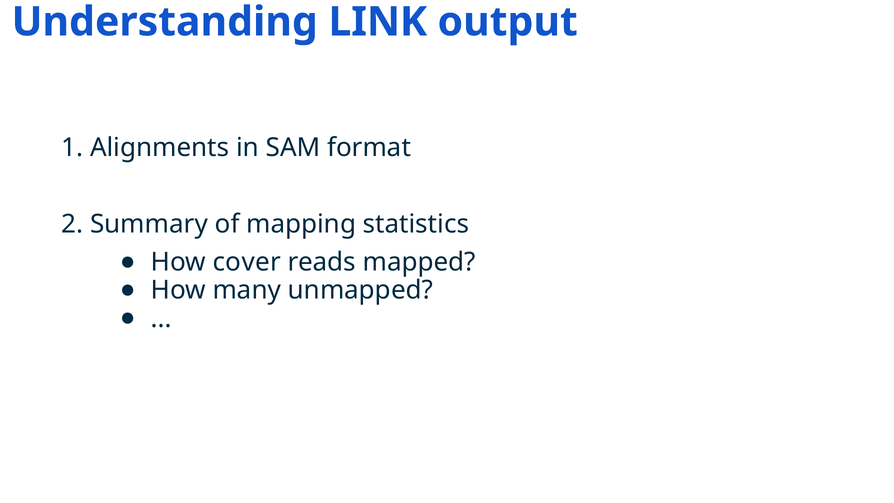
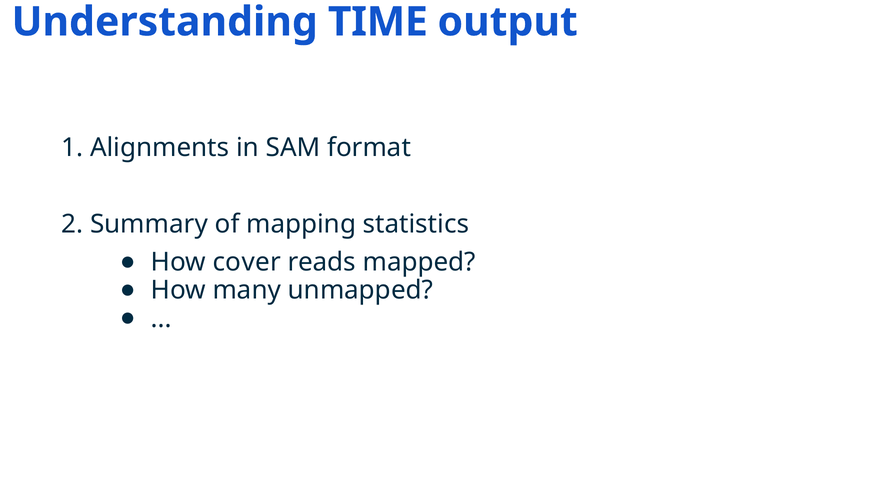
LINK: LINK -> TIME
